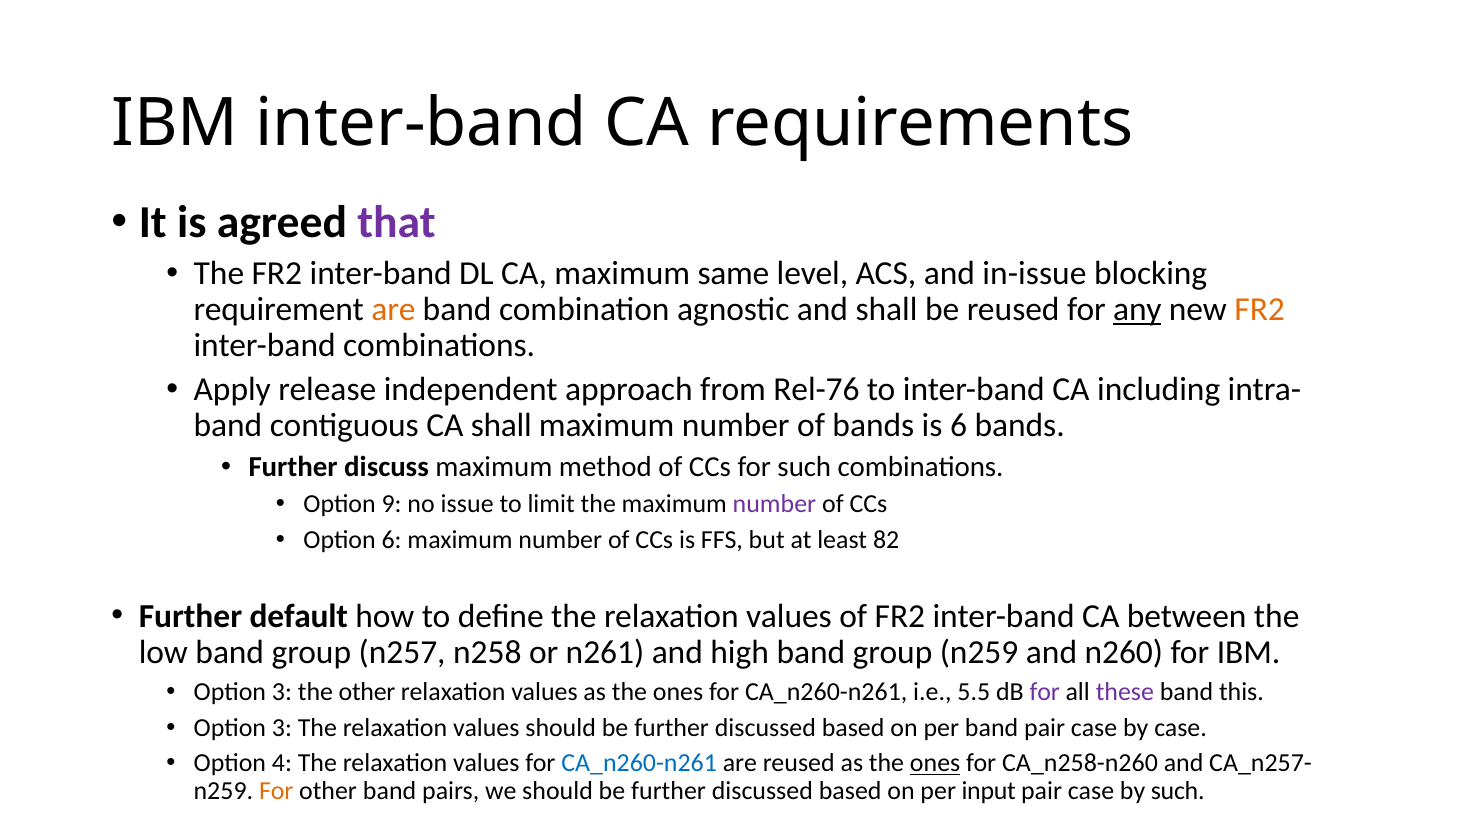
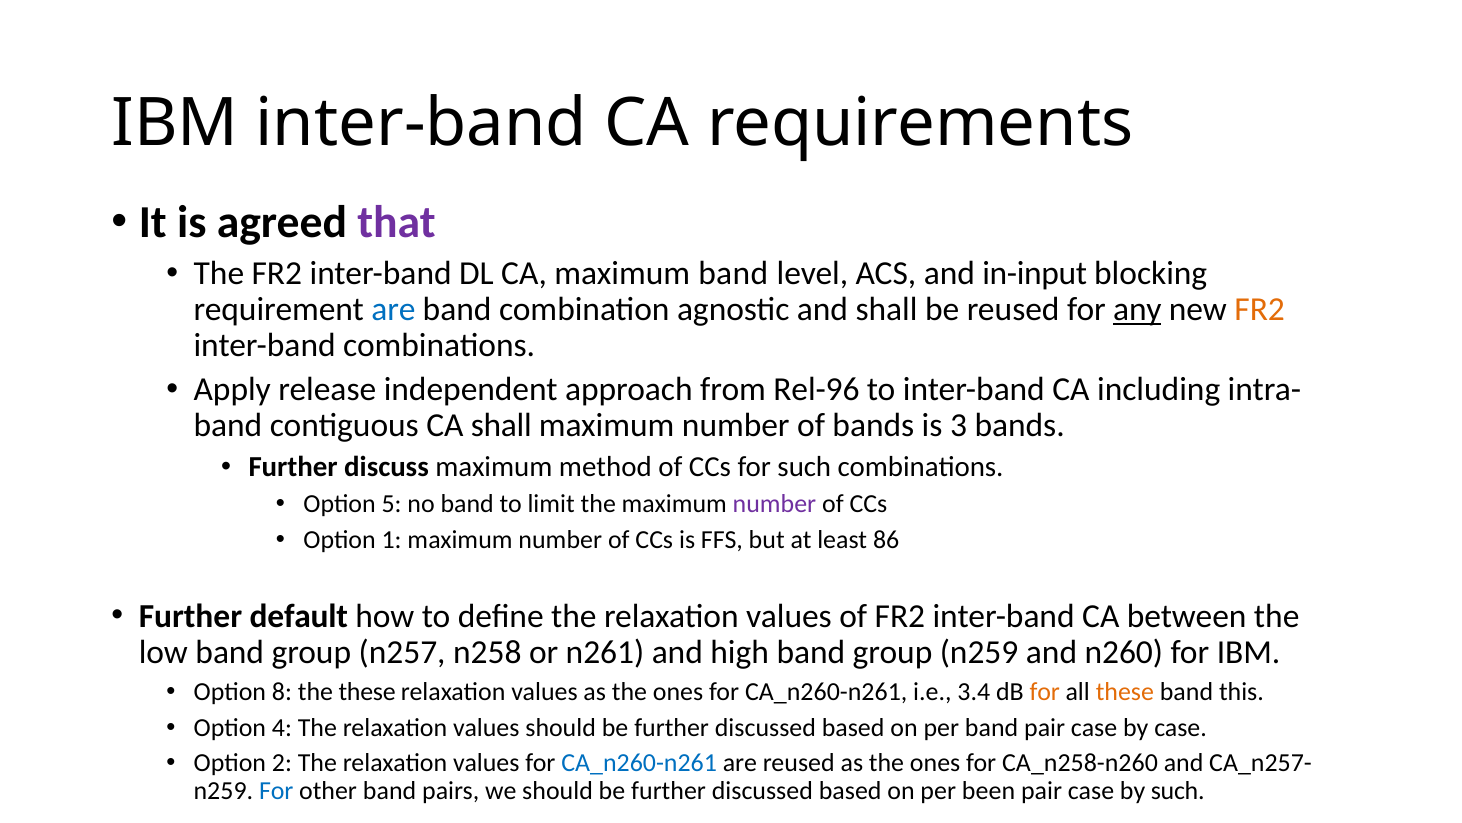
maximum same: same -> band
in-issue: in-issue -> in-input
are at (393, 309) colour: orange -> blue
Rel-76: Rel-76 -> Rel-96
is 6: 6 -> 3
9: 9 -> 5
no issue: issue -> band
Option 6: 6 -> 1
82: 82 -> 86
3 at (282, 692): 3 -> 8
the other: other -> these
5.5: 5.5 -> 3.4
for at (1045, 692) colour: purple -> orange
these at (1125, 692) colour: purple -> orange
3 at (282, 727): 3 -> 4
4: 4 -> 2
ones at (935, 763) underline: present -> none
For at (276, 791) colour: orange -> blue
input: input -> been
